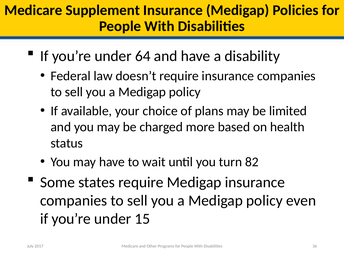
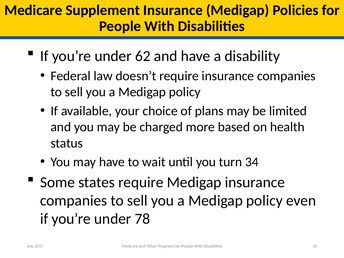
64: 64 -> 62
82: 82 -> 34
15: 15 -> 78
